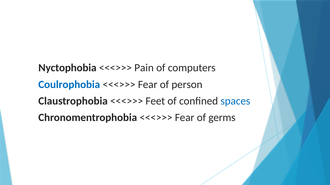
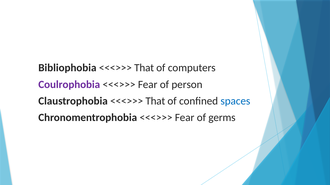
Nyctophobia: Nyctophobia -> Bibliophobia
Pain at (144, 68): Pain -> That
Coulrophobia colour: blue -> purple
Feet at (155, 101): Feet -> That
